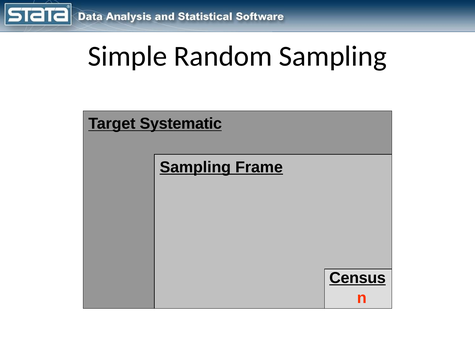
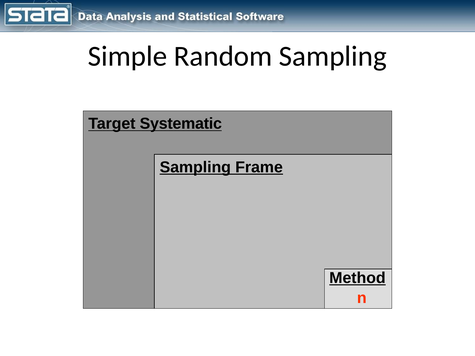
Census: Census -> Method
